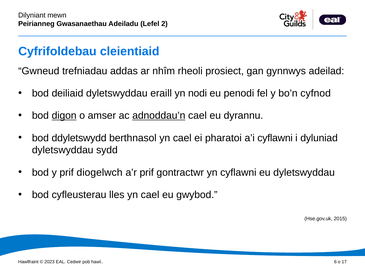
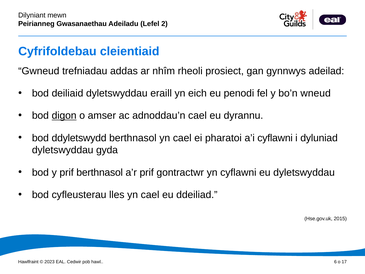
nodi: nodi -> eich
cyfnod: cyfnod -> wneud
adnoddau’n underline: present -> none
sydd: sydd -> gyda
prif diogelwch: diogelwch -> berthnasol
gwybod: gwybod -> ddeiliad
